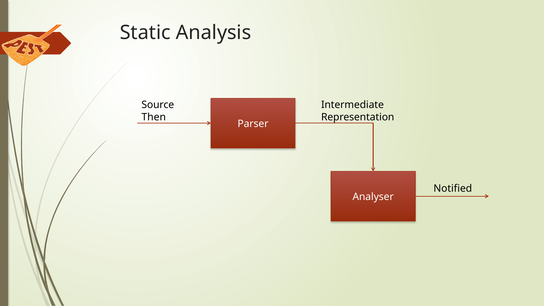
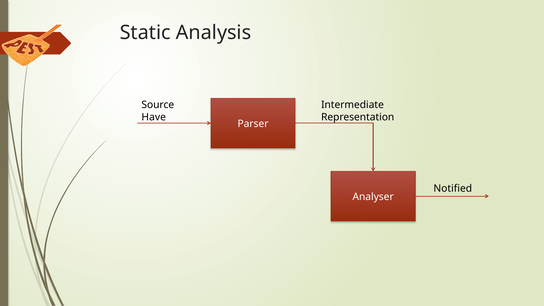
Then: Then -> Have
